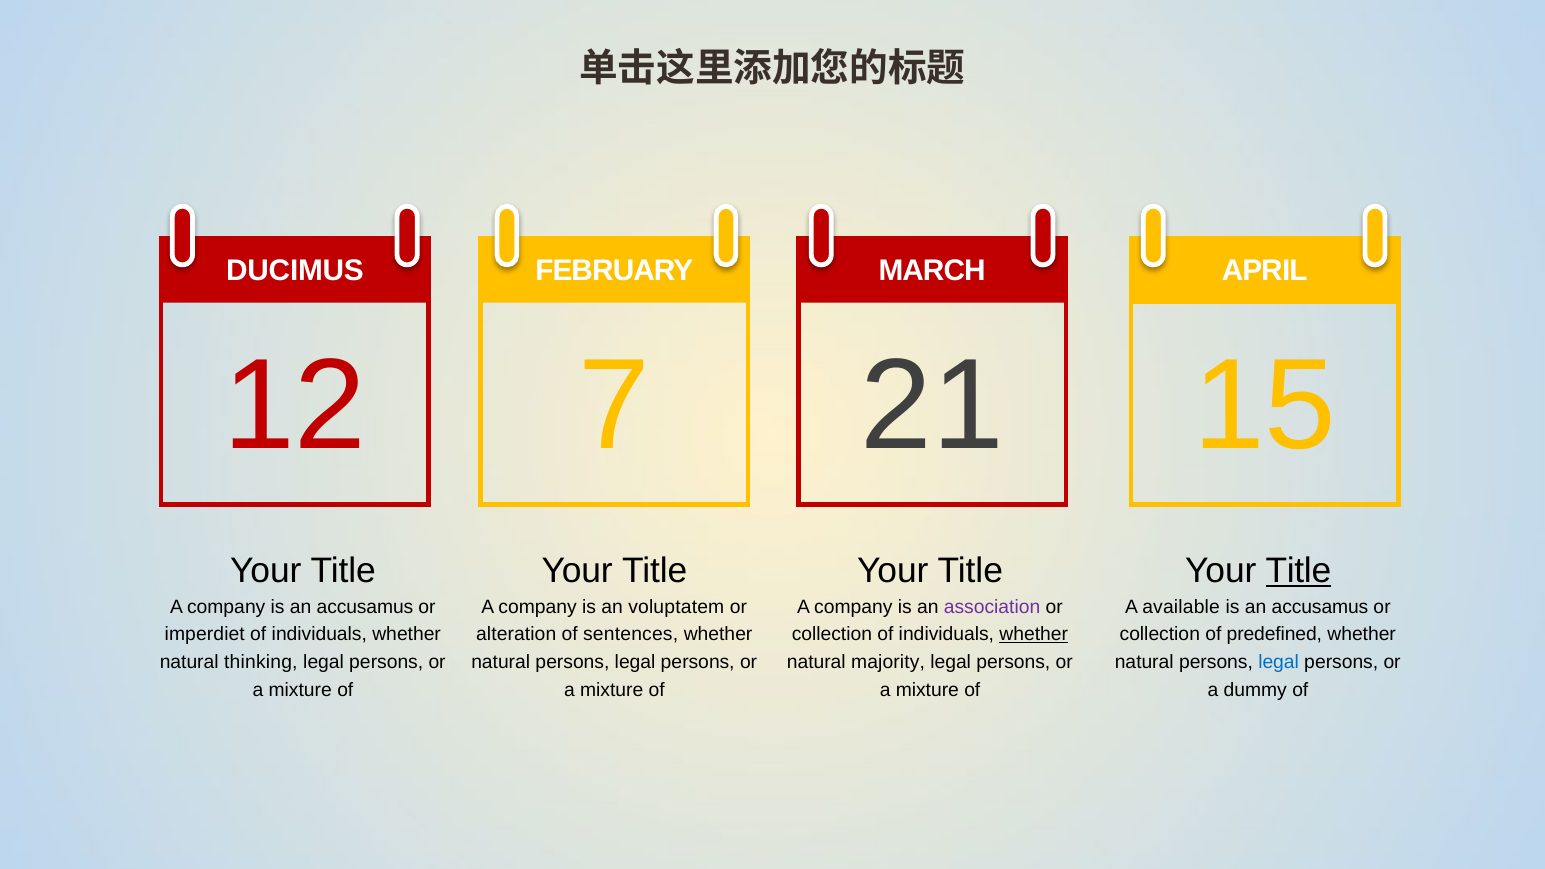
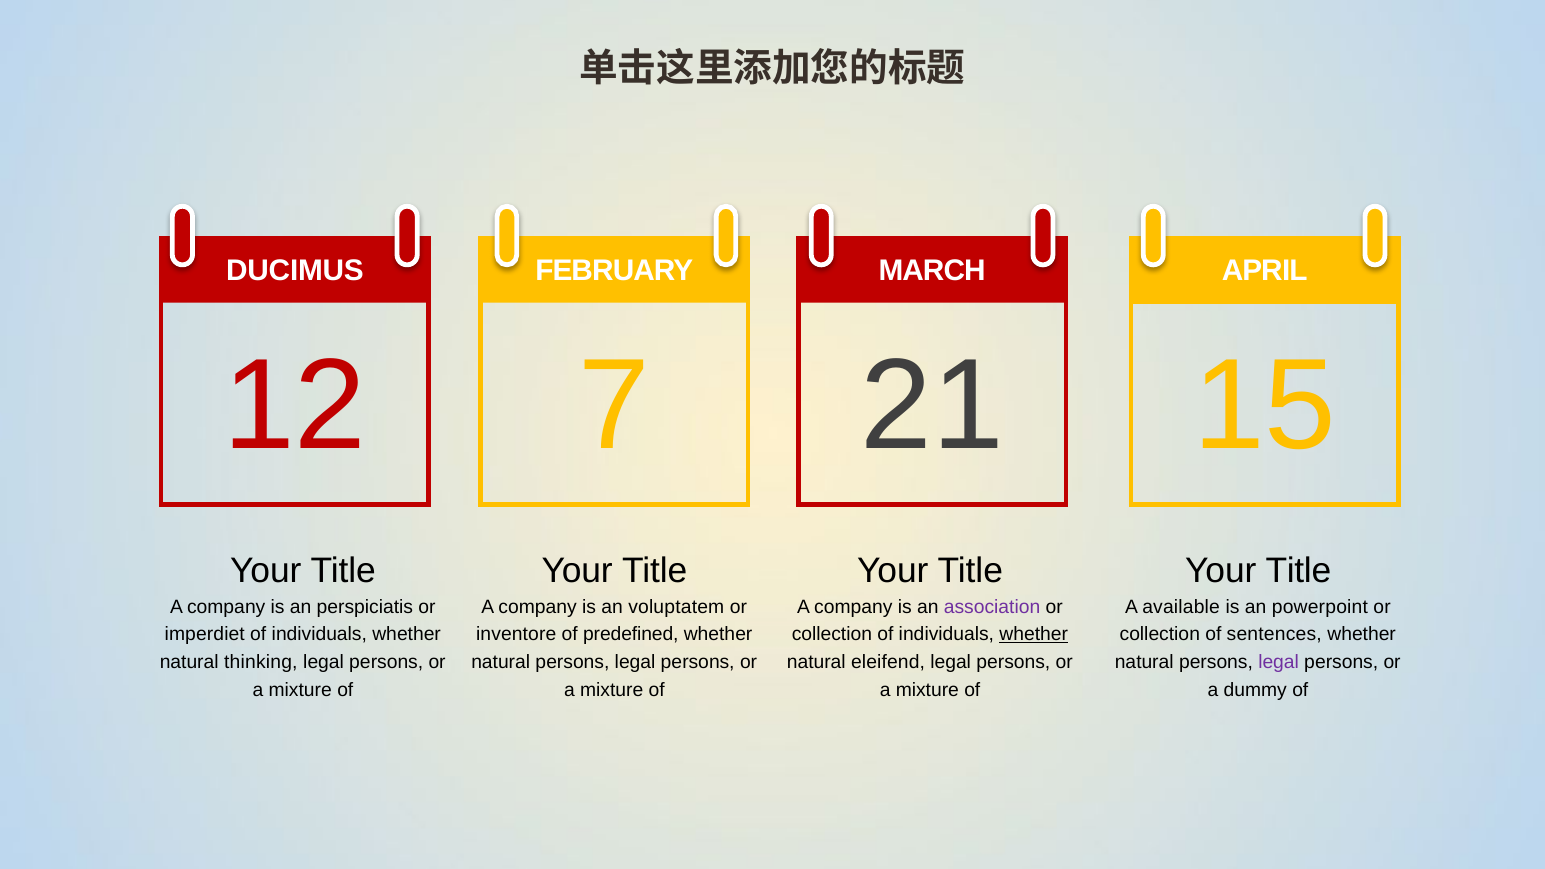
Title at (1298, 570) underline: present -> none
company is an accusamus: accusamus -> perspiciatis
accusamus at (1320, 607): accusamus -> powerpoint
alteration: alteration -> inventore
sentences: sentences -> predefined
predefined: predefined -> sentences
majority: majority -> eleifend
legal at (1279, 662) colour: blue -> purple
